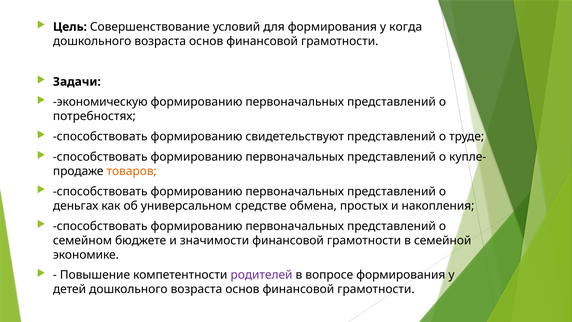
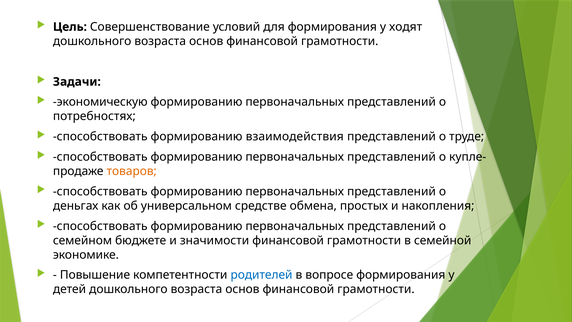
когда: когда -> ходят
свидетельствуют: свидетельствуют -> взаимодействия
родителей colour: purple -> blue
